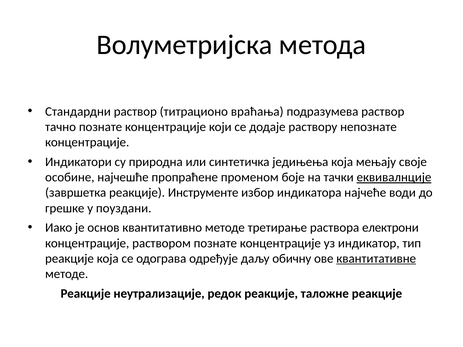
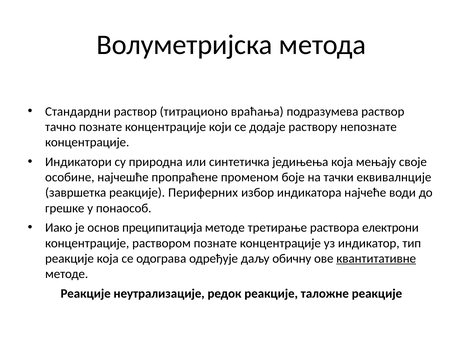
еквивалнције underline: present -> none
Инструменте: Инструменте -> Периферних
поуздани: поуздани -> понаособ
квантитативно: квантитативно -> преципитација
